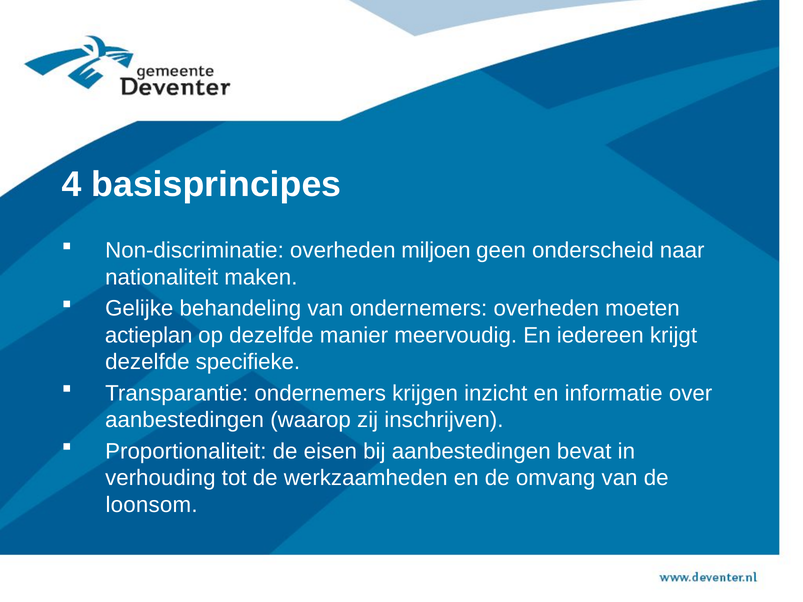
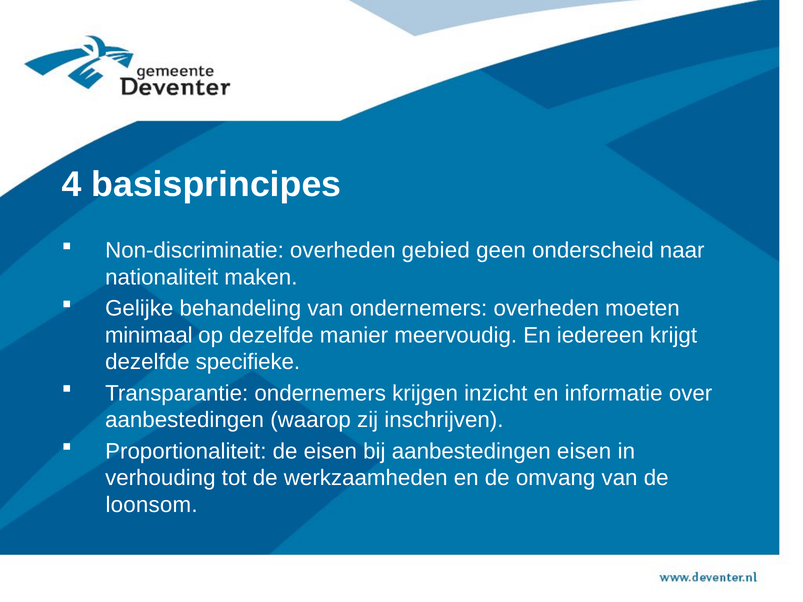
miljoen: miljoen -> gebied
actieplan: actieplan -> minimaal
aanbestedingen bevat: bevat -> eisen
